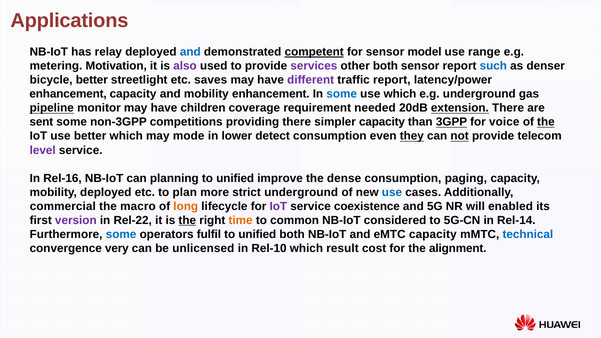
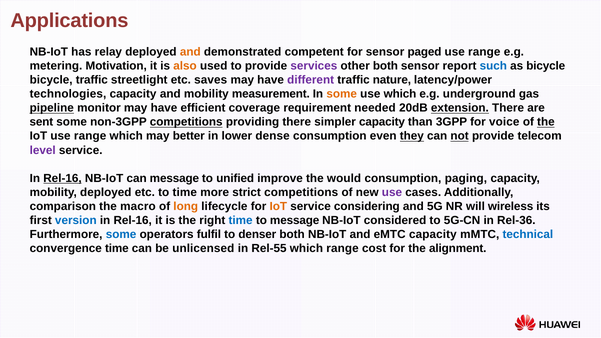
and at (190, 52) colour: blue -> orange
competent underline: present -> none
model: model -> paged
also colour: purple -> orange
as denser: denser -> bicycle
bicycle better: better -> traffic
traffic report: report -> nature
enhancement at (68, 94): enhancement -> technologies
mobility enhancement: enhancement -> measurement
some at (342, 94) colour: blue -> orange
children: children -> efficient
competitions at (186, 122) underline: none -> present
3GPP underline: present -> none
IoT use better: better -> range
mode: mode -> better
detect: detect -> dense
Rel-16 at (62, 178) underline: none -> present
can planning: planning -> message
dense: dense -> would
to plan: plan -> time
strict underground: underground -> competitions
use at (392, 192) colour: blue -> purple
commercial: commercial -> comparison
IoT at (278, 206) colour: purple -> orange
coexistence: coexistence -> considering
enabled: enabled -> wireless
version colour: purple -> blue
Rel-22 at (133, 220): Rel-22 -> Rel-16
the at (187, 220) underline: present -> none
time at (241, 220) colour: orange -> blue
to common: common -> message
Rel-14: Rel-14 -> Rel-36
unified at (257, 234): unified -> denser
convergence very: very -> time
Rel-10: Rel-10 -> Rel-55
which result: result -> range
